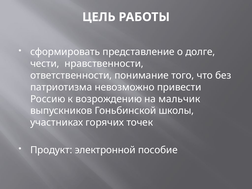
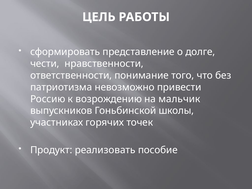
электронной: электронной -> реализовать
